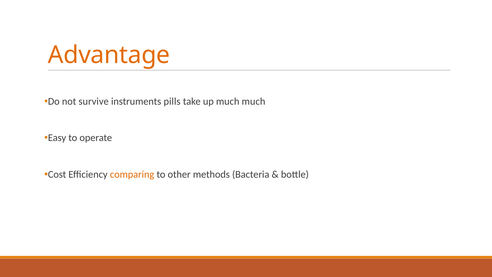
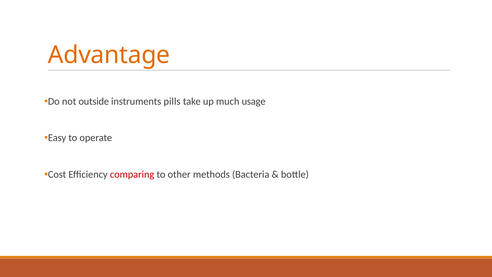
survive: survive -> outside
much much: much -> usage
comparing colour: orange -> red
